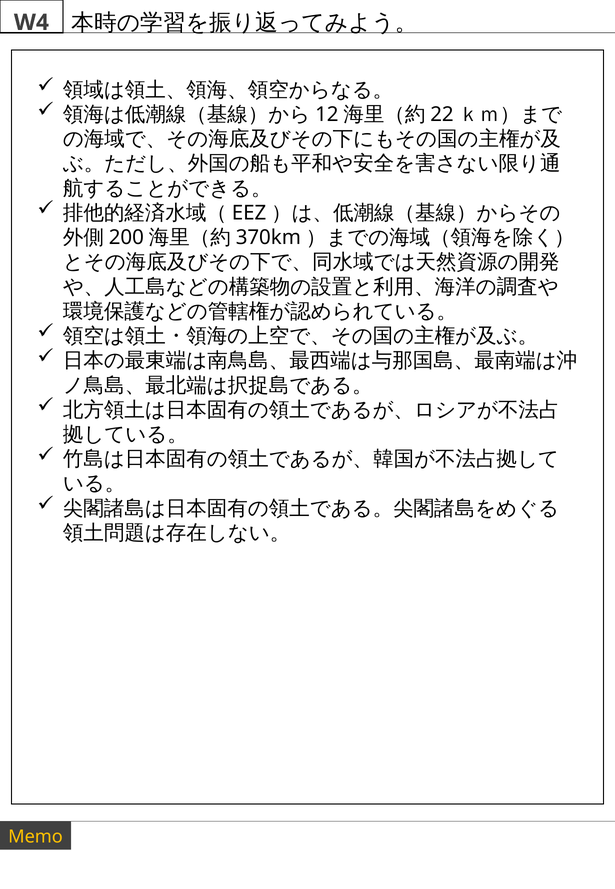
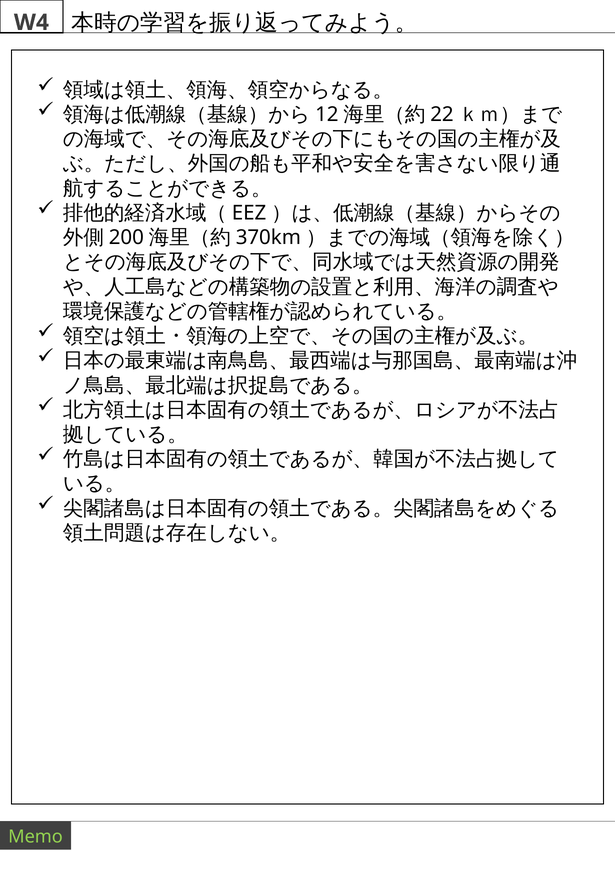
Memo colour: yellow -> light green
